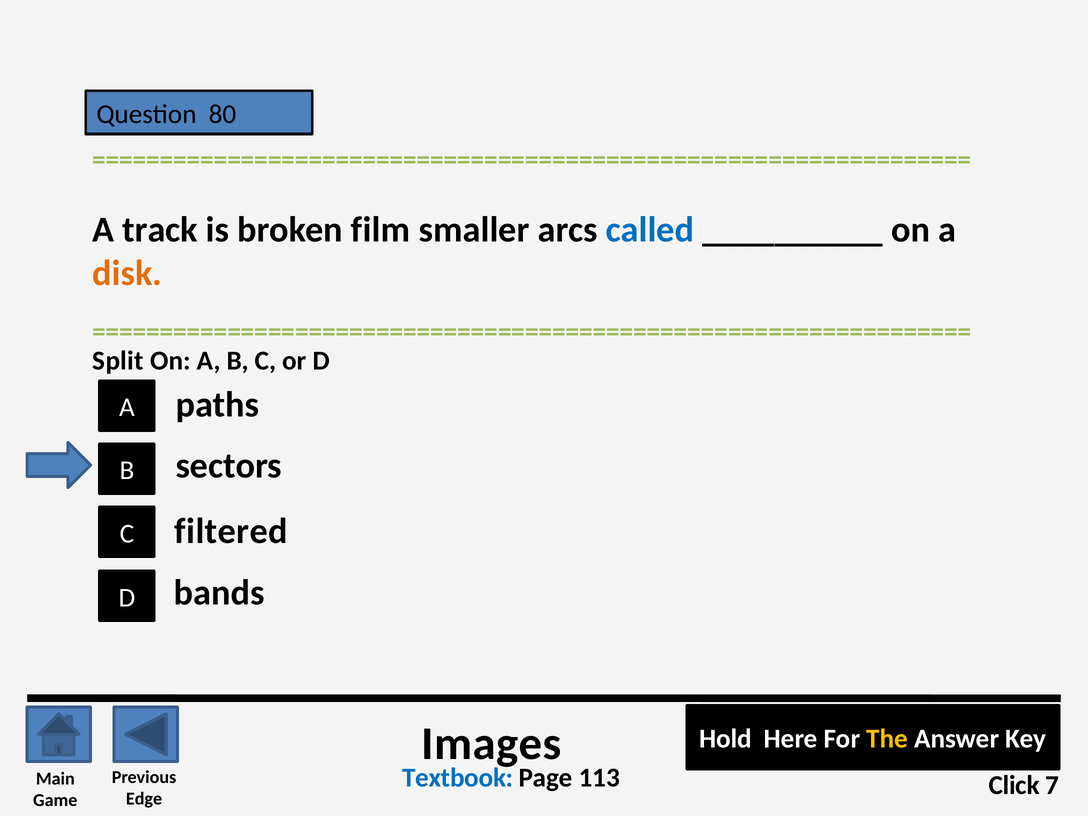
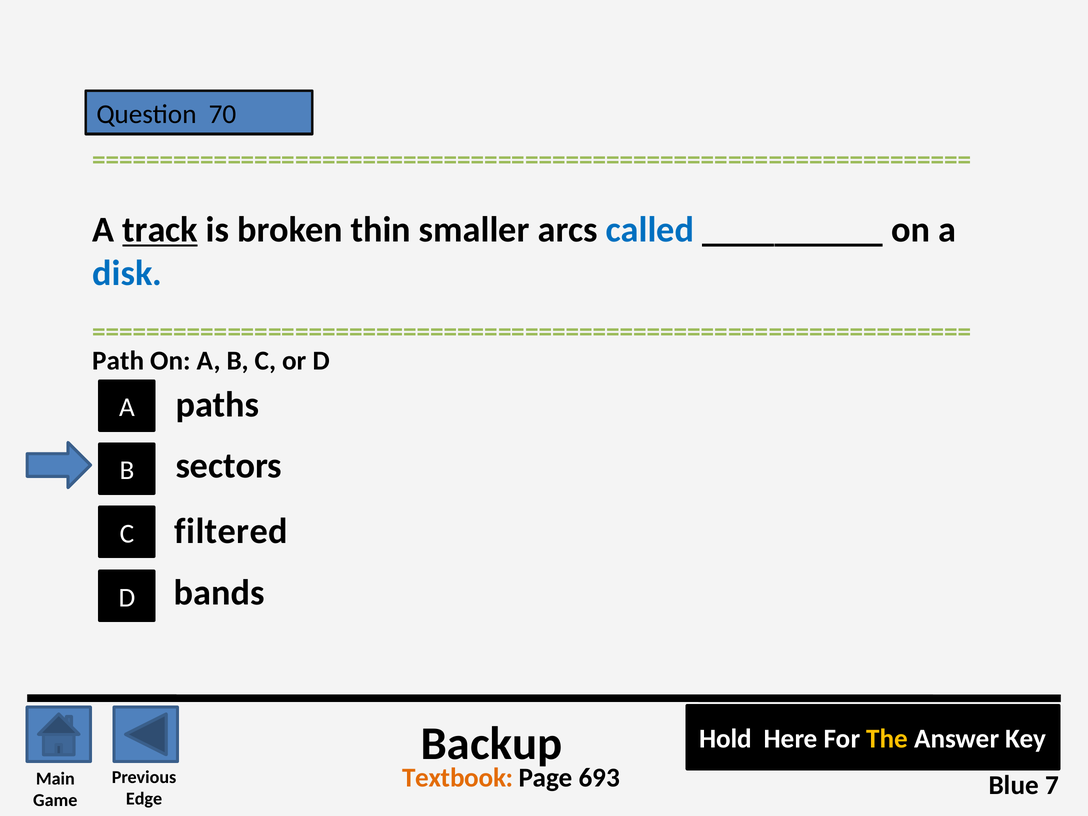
80: 80 -> 70
track underline: none -> present
film: film -> thin
disk colour: orange -> blue
Split: Split -> Path
Images: Images -> Backup
Textbook colour: blue -> orange
113: 113 -> 693
Click: Click -> Blue
